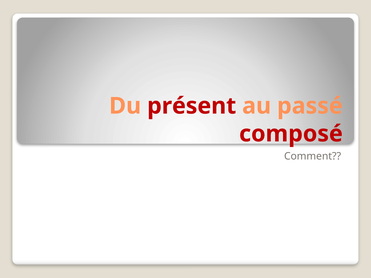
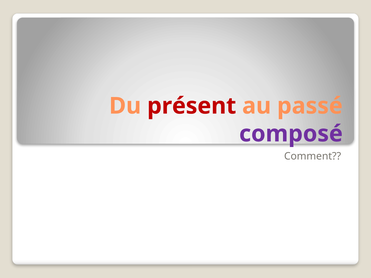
composé colour: red -> purple
